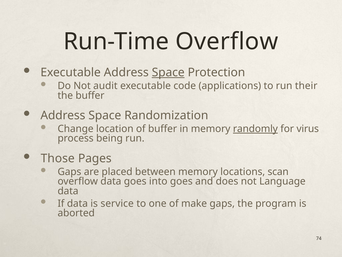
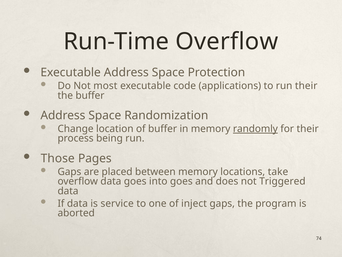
Space at (168, 72) underline: present -> none
audit: audit -> most
for virus: virus -> their
scan: scan -> take
Language: Language -> Triggered
make: make -> inject
